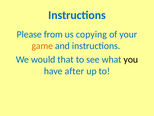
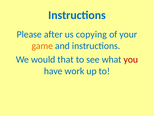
from: from -> after
you colour: black -> red
after: after -> work
